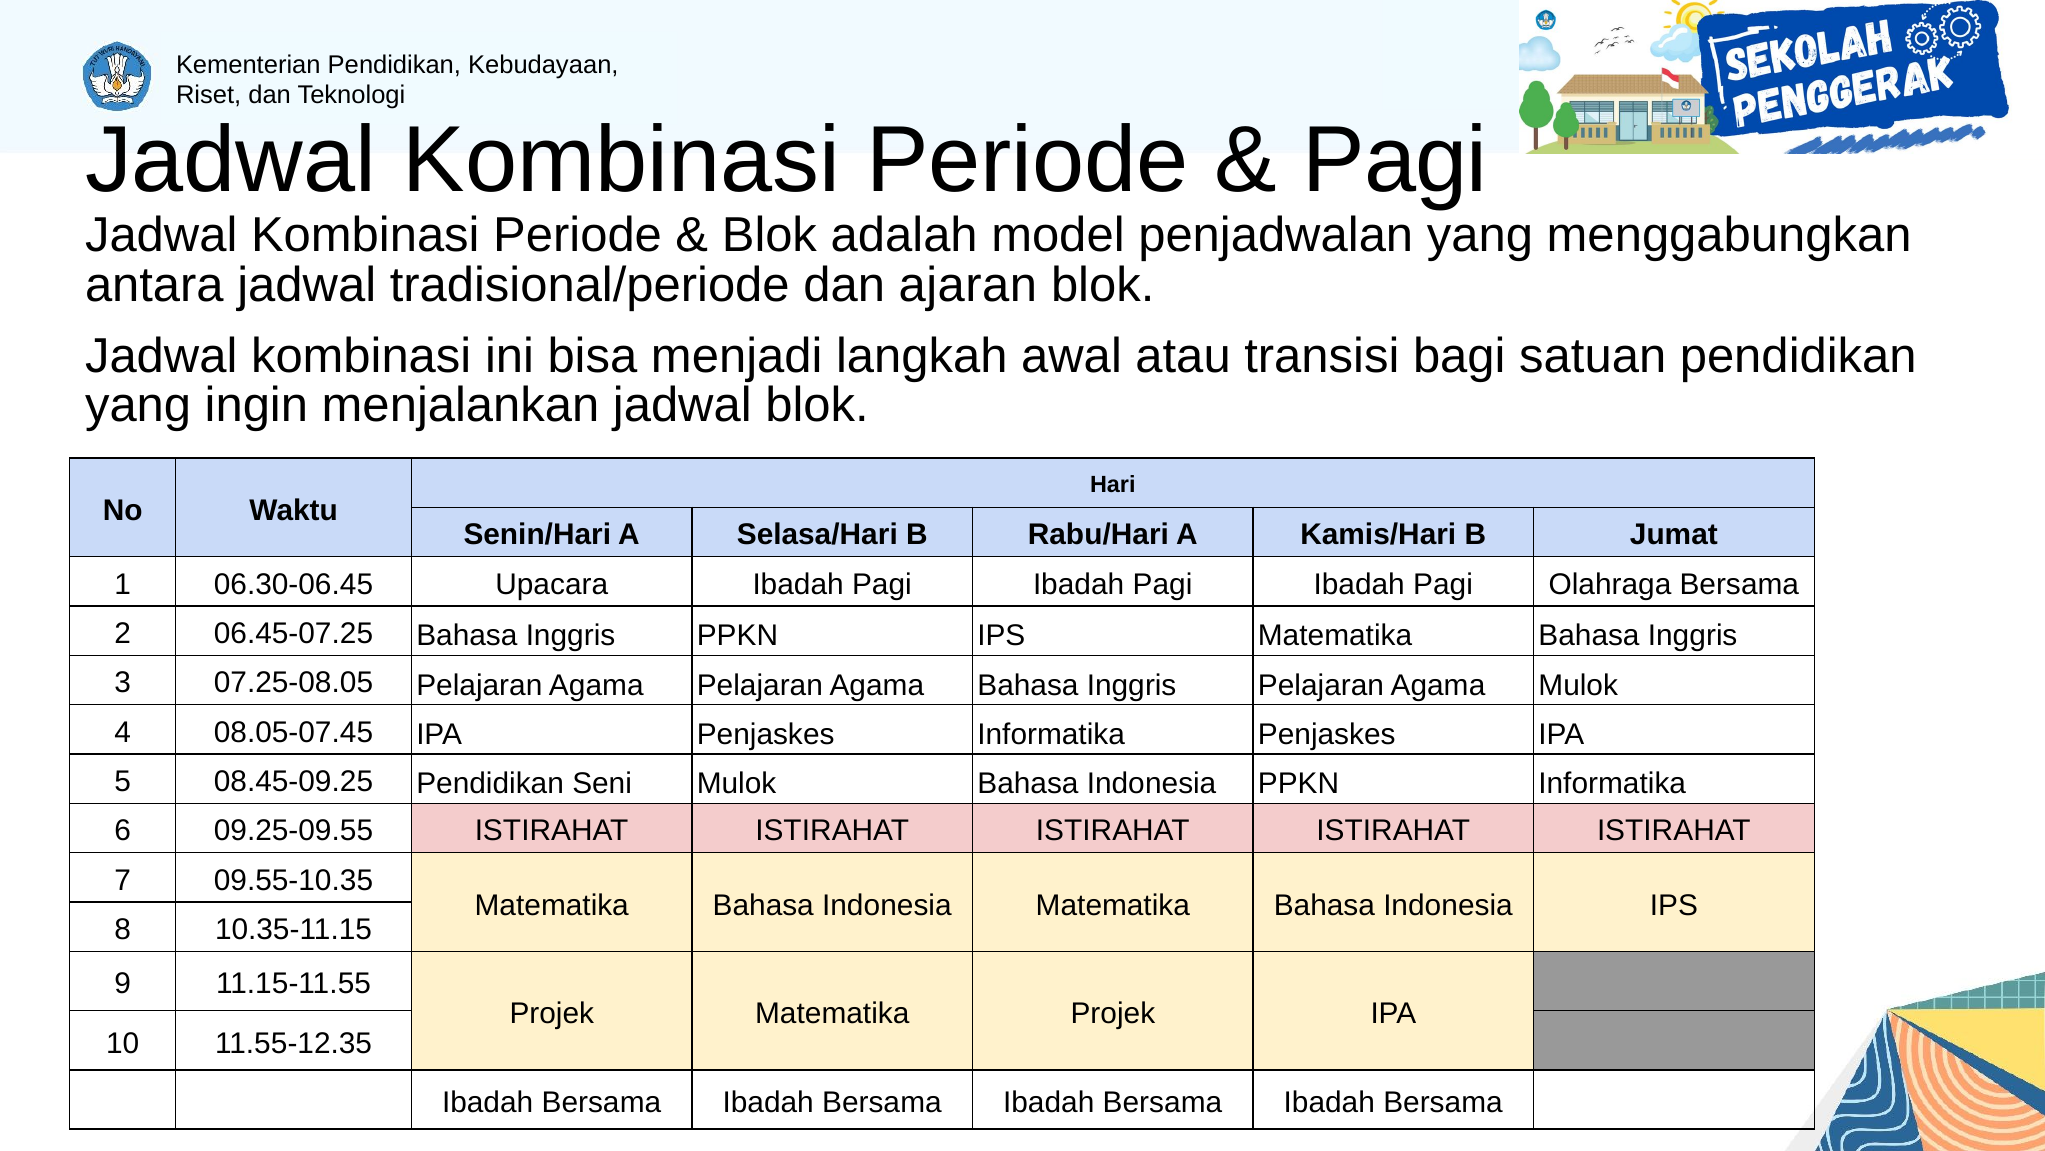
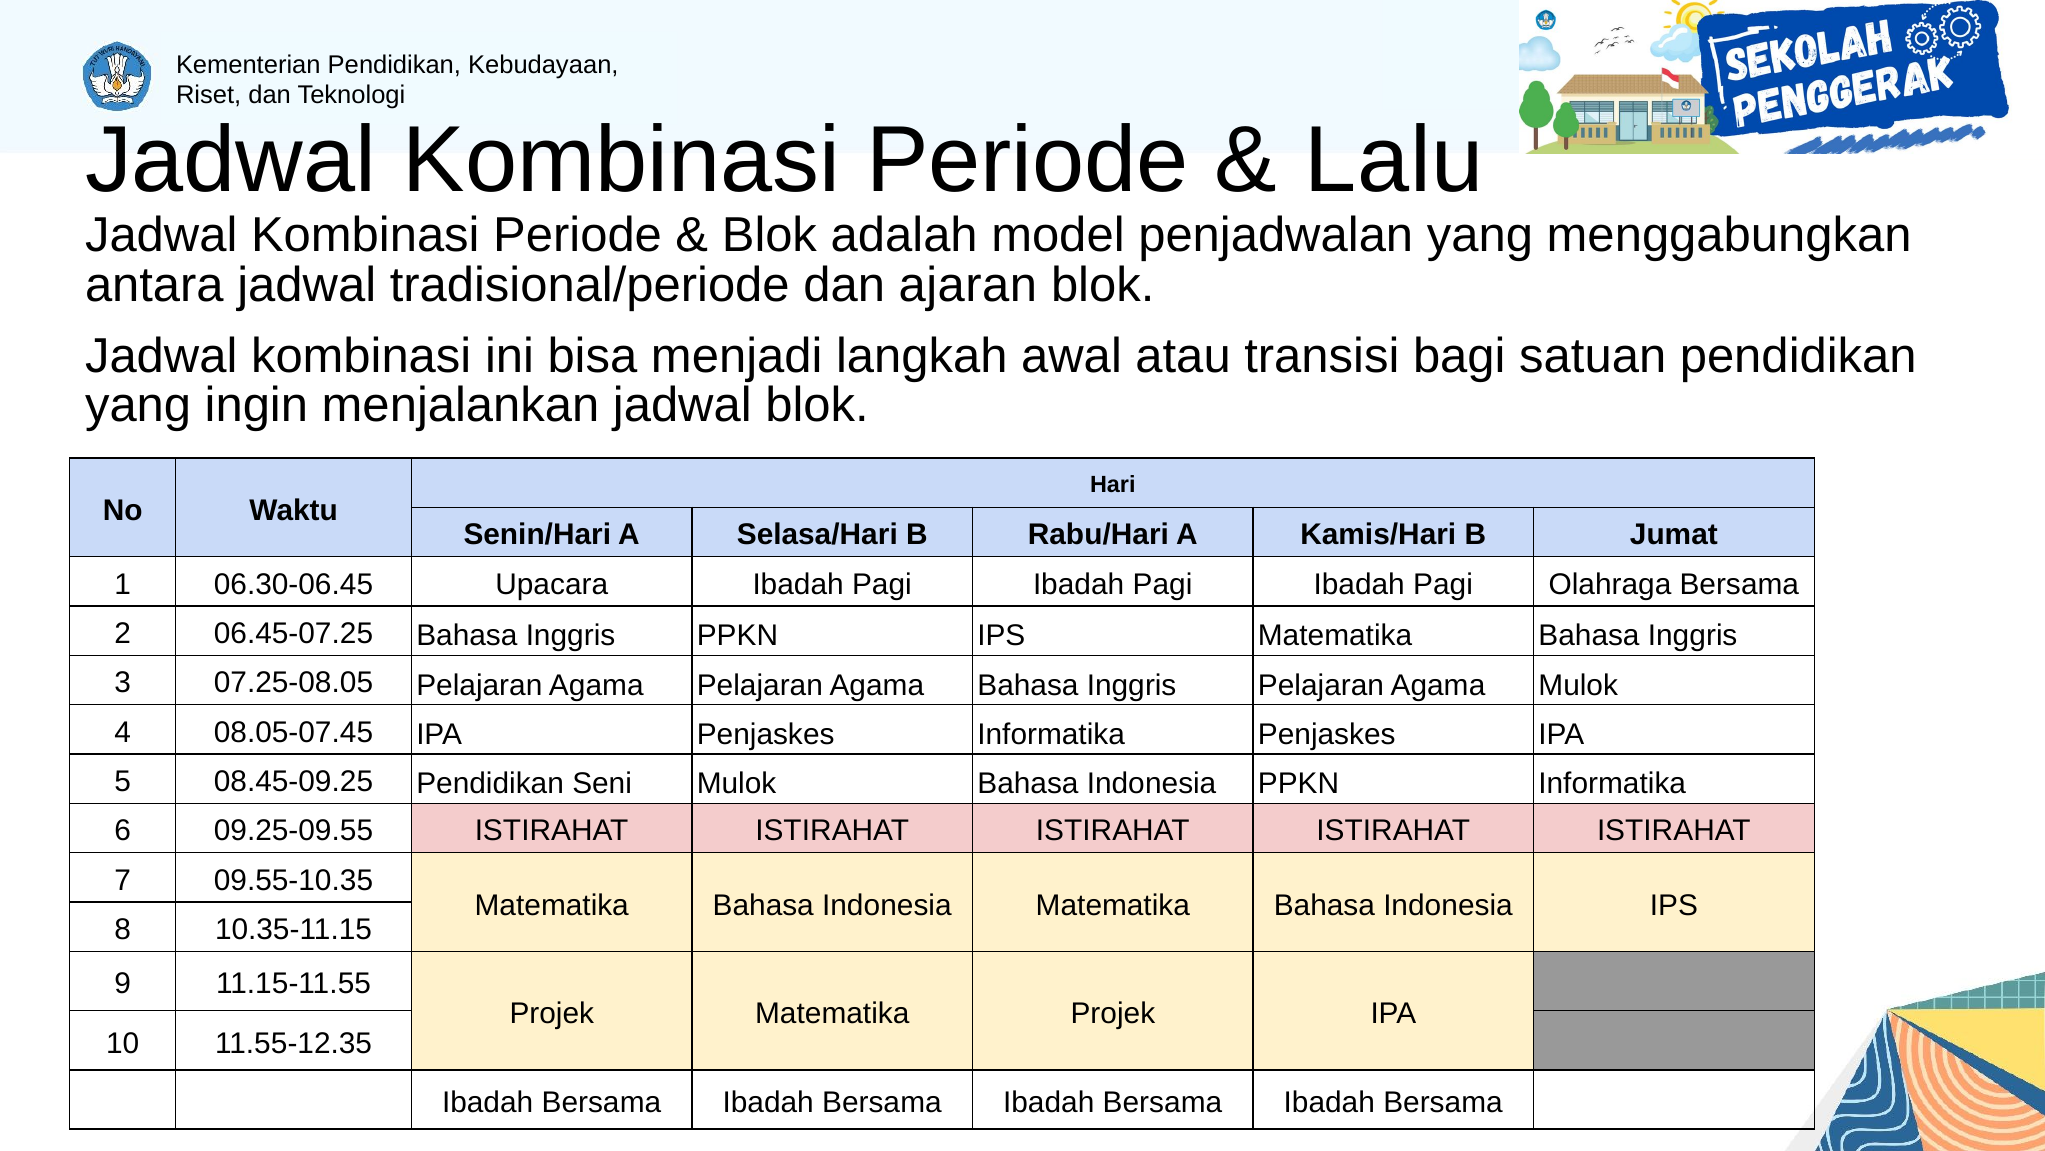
Pagi at (1395, 161): Pagi -> Lalu
